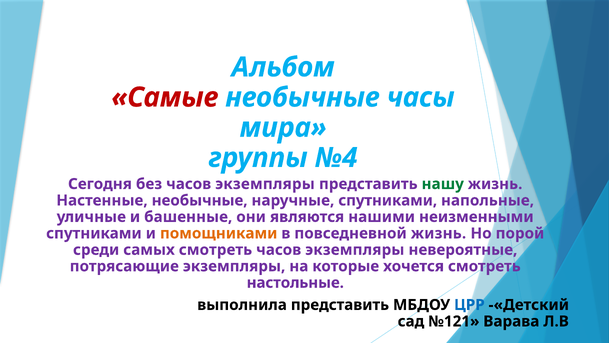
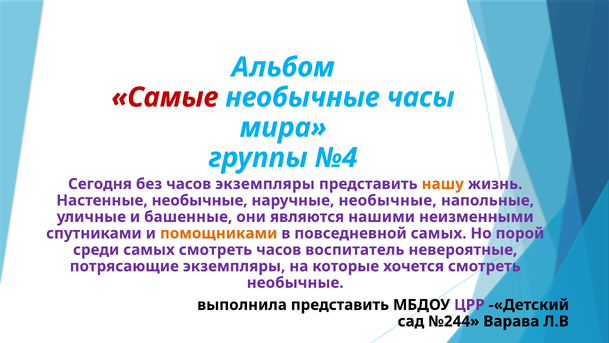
нашу colour: green -> orange
наручные спутниками: спутниками -> необычные
повседневной жизнь: жизнь -> самых
экземпляры at (355, 250): экземпляры -> воспитатель
настольные at (295, 282): настольные -> необычные
ЦРР colour: blue -> purple
№121: №121 -> №244
